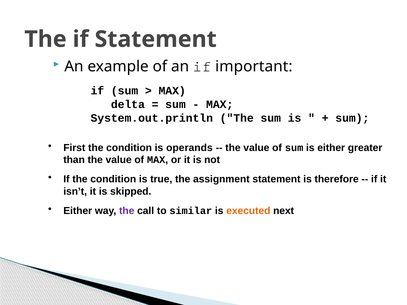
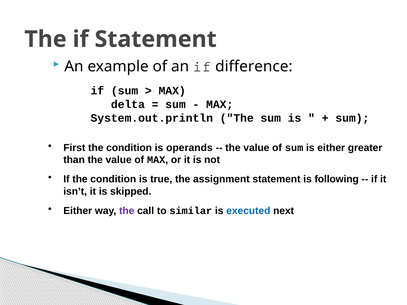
important: important -> difference
therefore: therefore -> following
executed colour: orange -> blue
